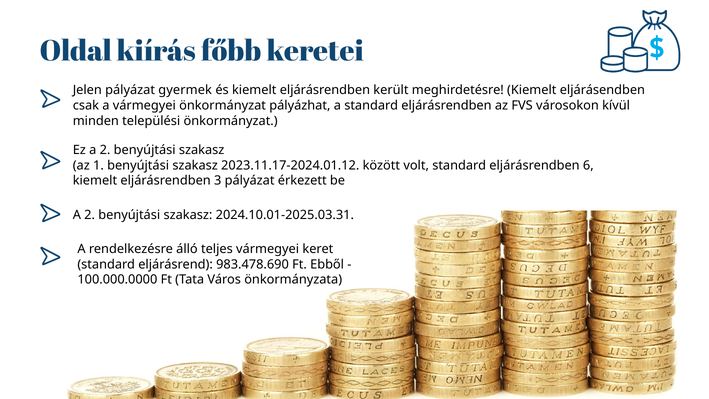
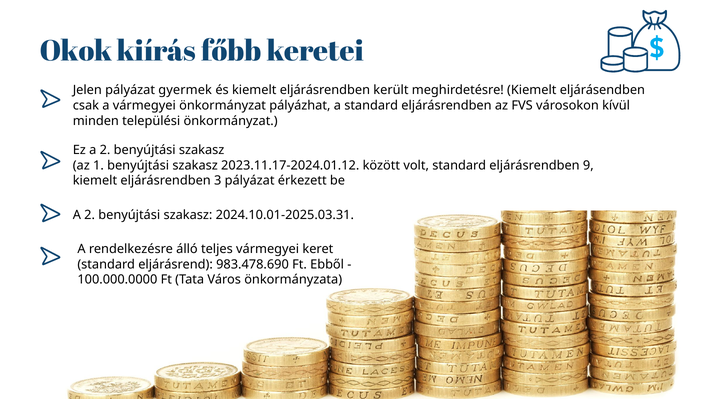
Oldal: Oldal -> Okok
6: 6 -> 9
